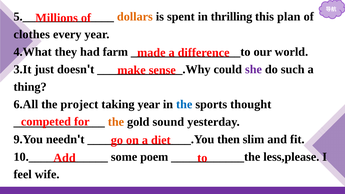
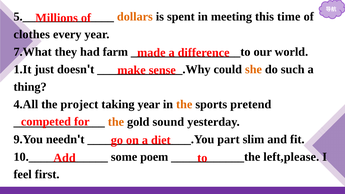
thrilling: thrilling -> meeting
plan: plan -> time
4.What: 4.What -> 7.What
3.It: 3.It -> 1.It
she colour: purple -> orange
6.All: 6.All -> 4.All
the at (184, 104) colour: blue -> orange
thought: thought -> pretend
then: then -> part
less,please: less,please -> left,please
wife: wife -> first
